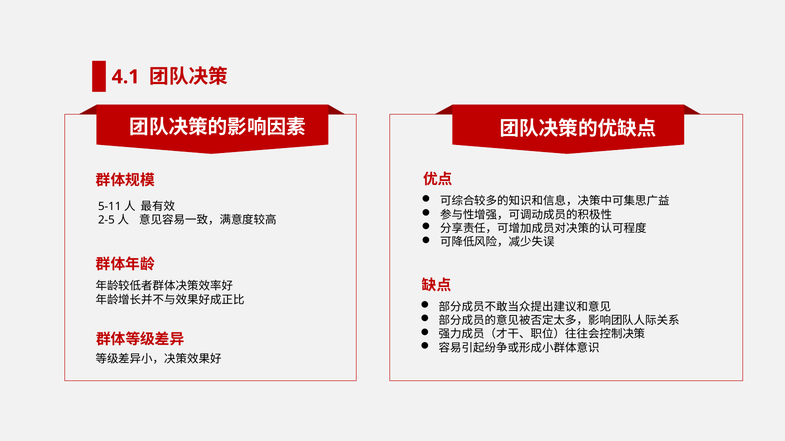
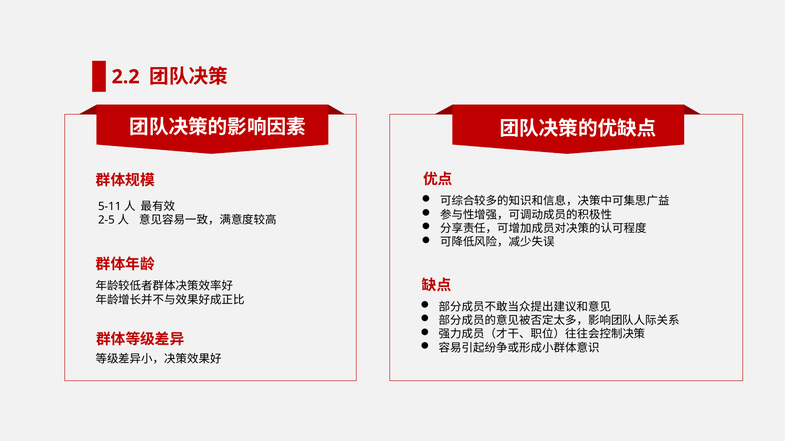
4.1: 4.1 -> 2.2
